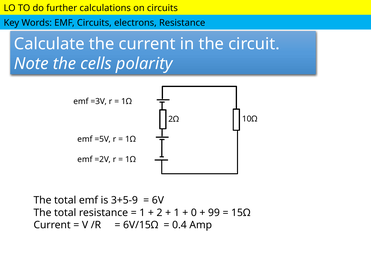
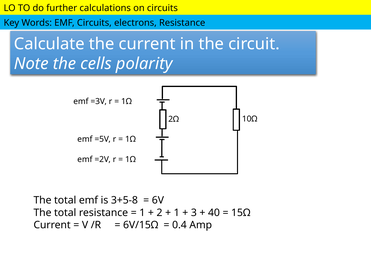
3+5-9: 3+5-9 -> 3+5-8
0: 0 -> 3
99: 99 -> 40
